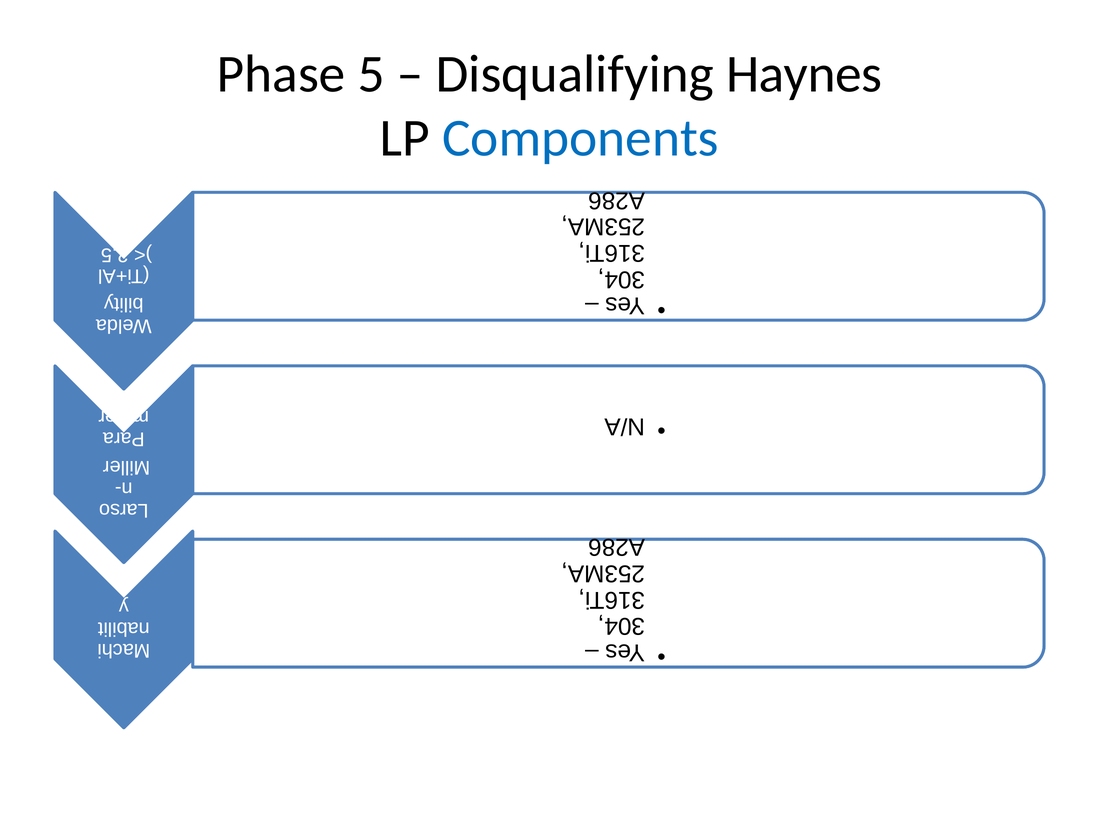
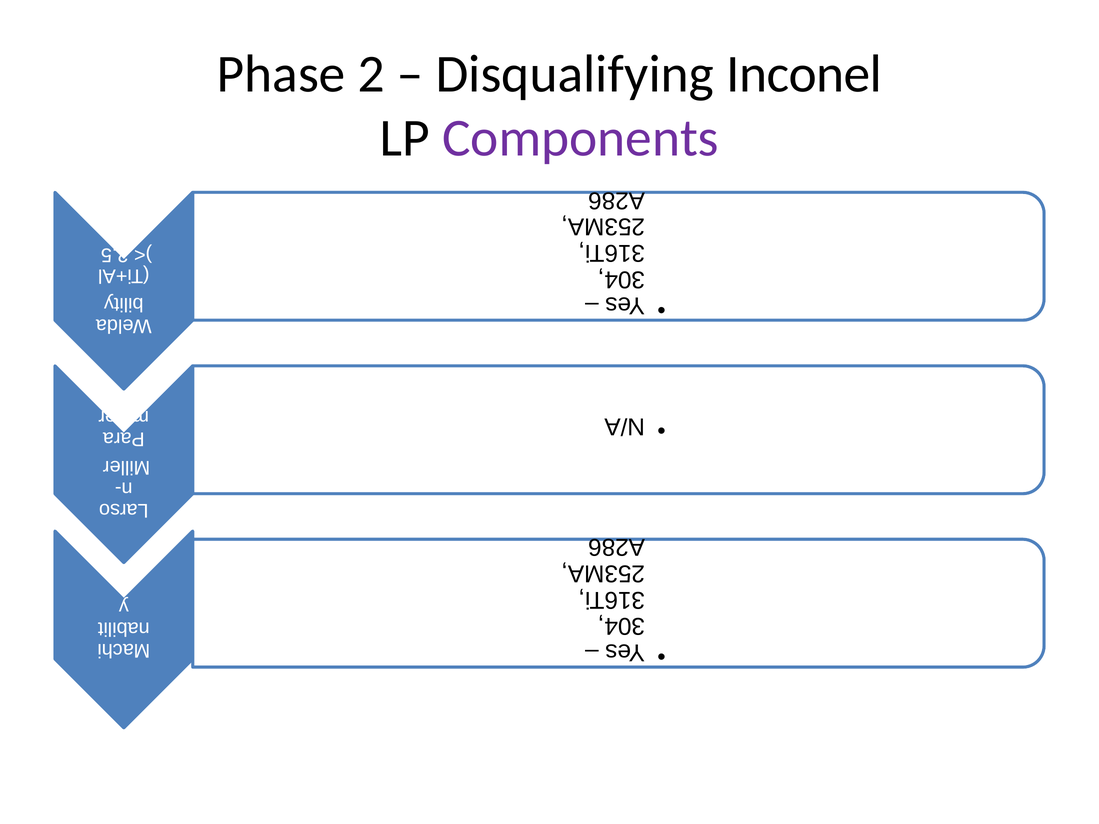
Phase 5: 5 -> 2
Haynes: Haynes -> Inconel
Components colour: blue -> purple
